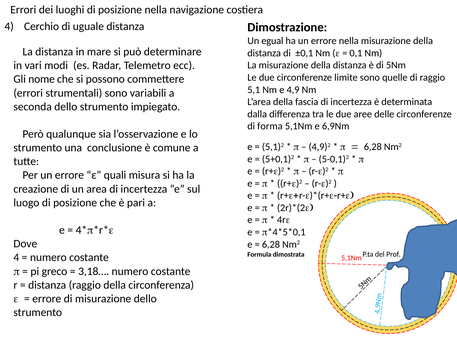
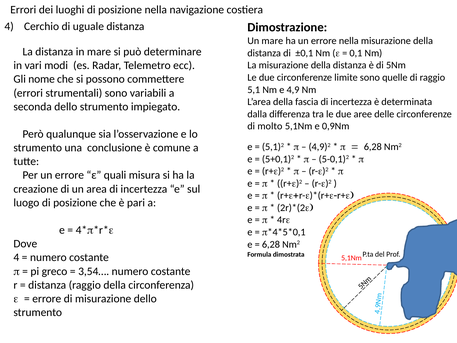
Un egual: egual -> mare
forma: forma -> molto
6,9Nm: 6,9Nm -> 0,9Nm
3,18…: 3,18… -> 3,54…
